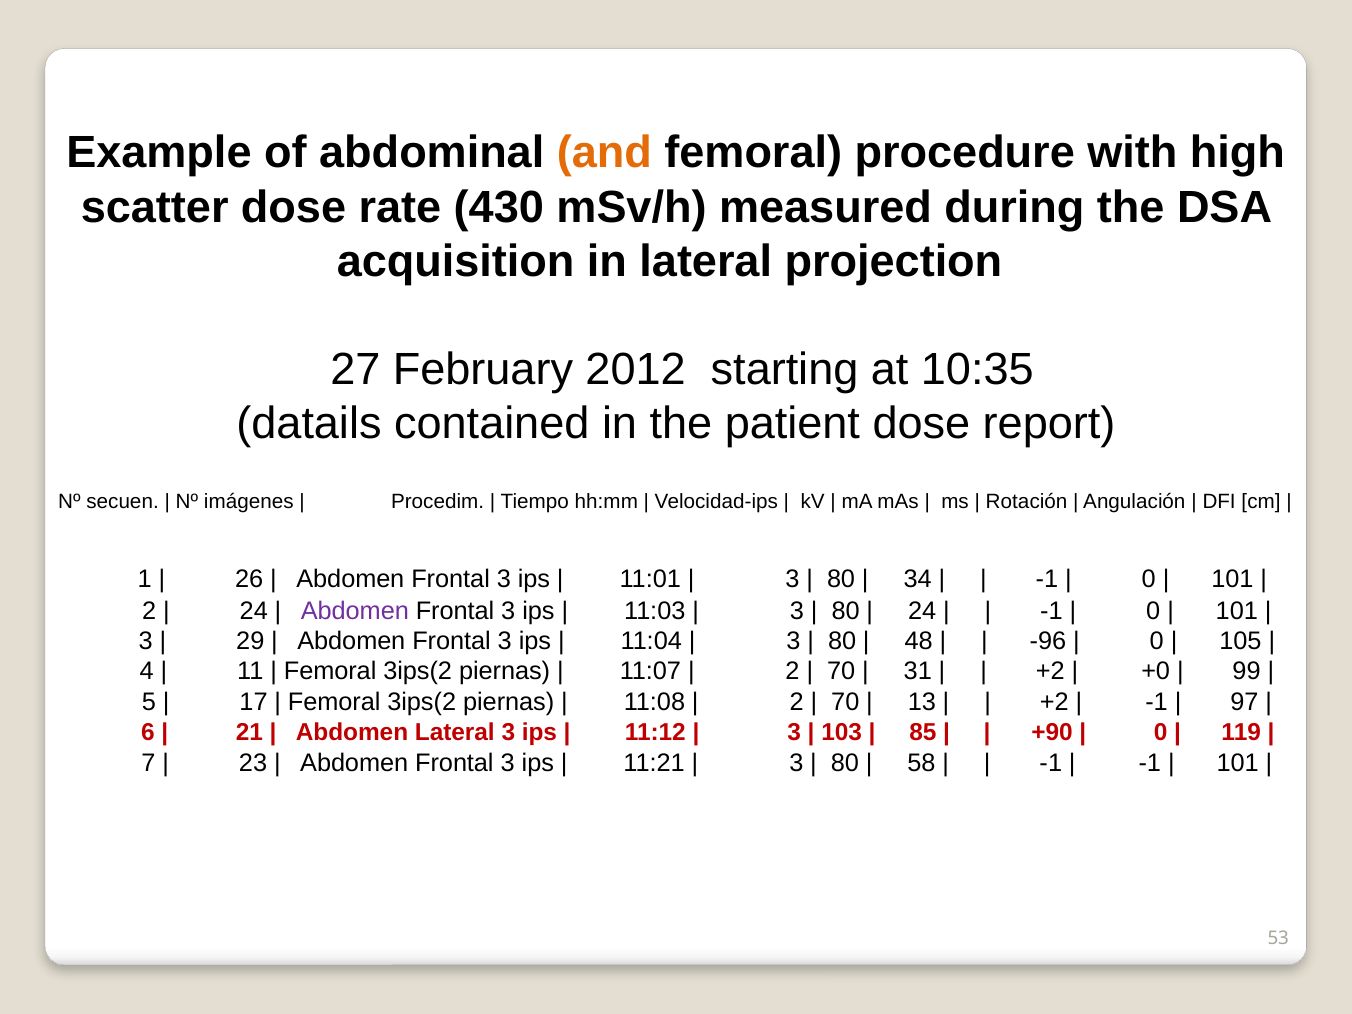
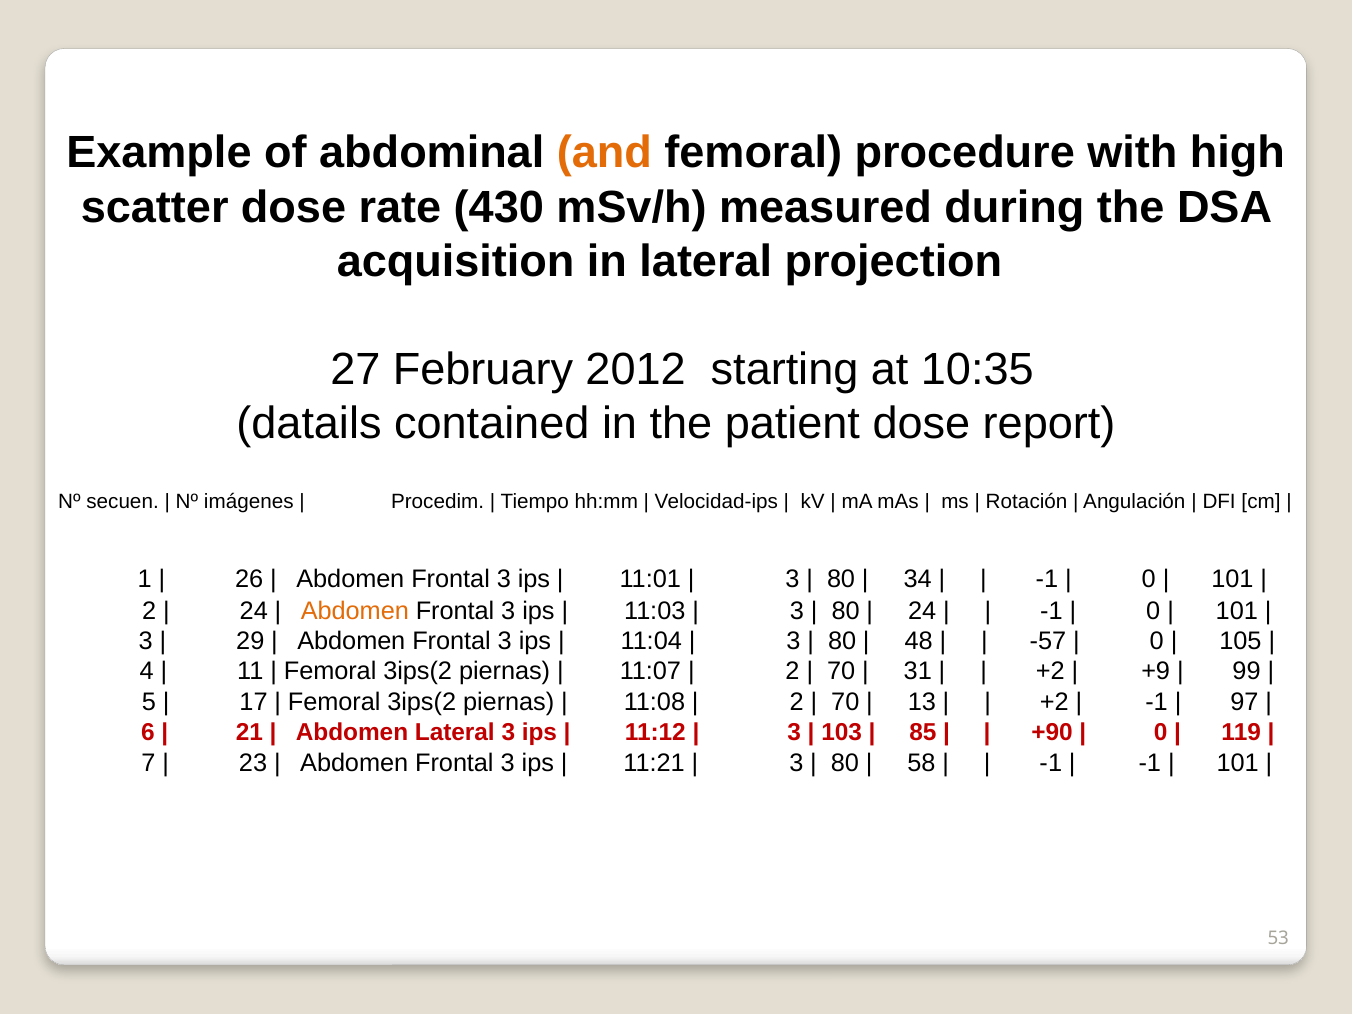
Abdomen at (355, 611) colour: purple -> orange
-96: -96 -> -57
+0: +0 -> +9
